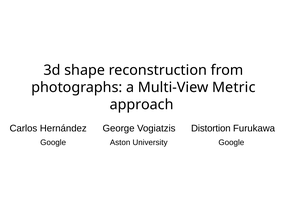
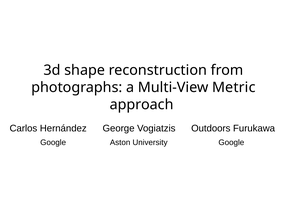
Distortion: Distortion -> Outdoors
